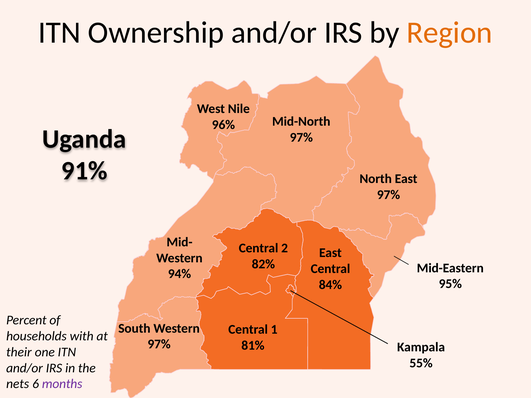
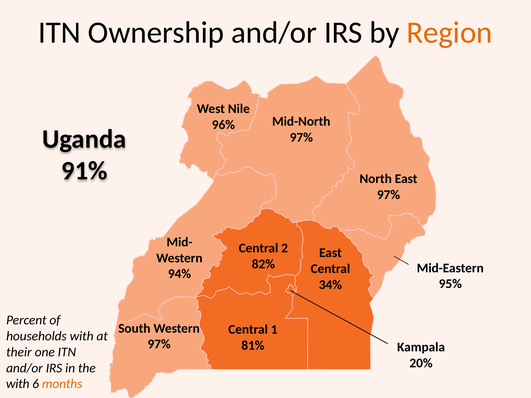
84%: 84% -> 34%
55%: 55% -> 20%
nets at (18, 384): nets -> with
months colour: purple -> orange
